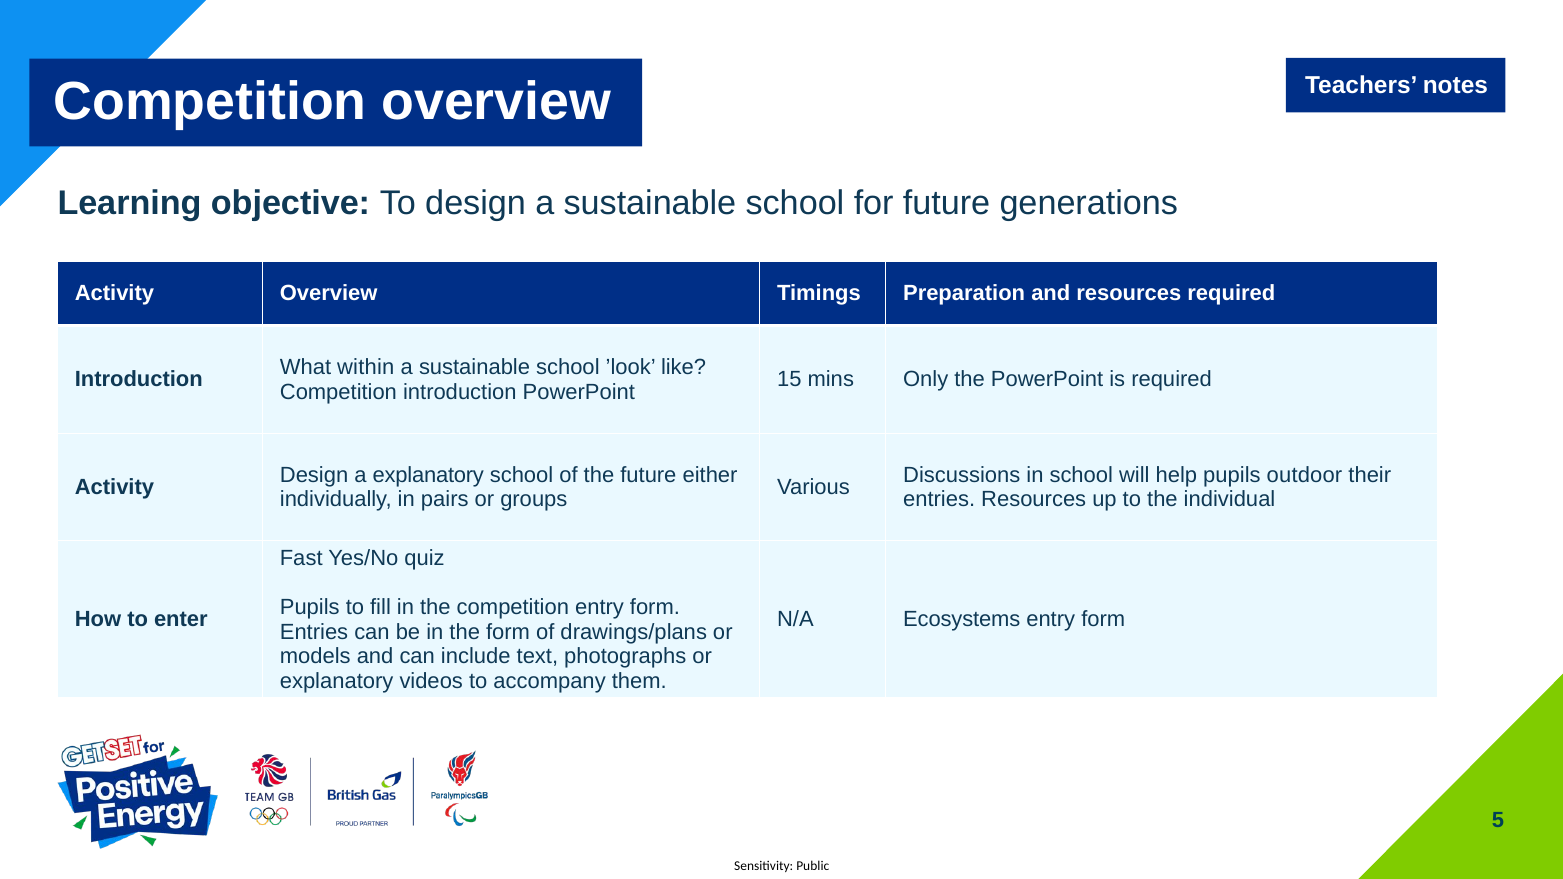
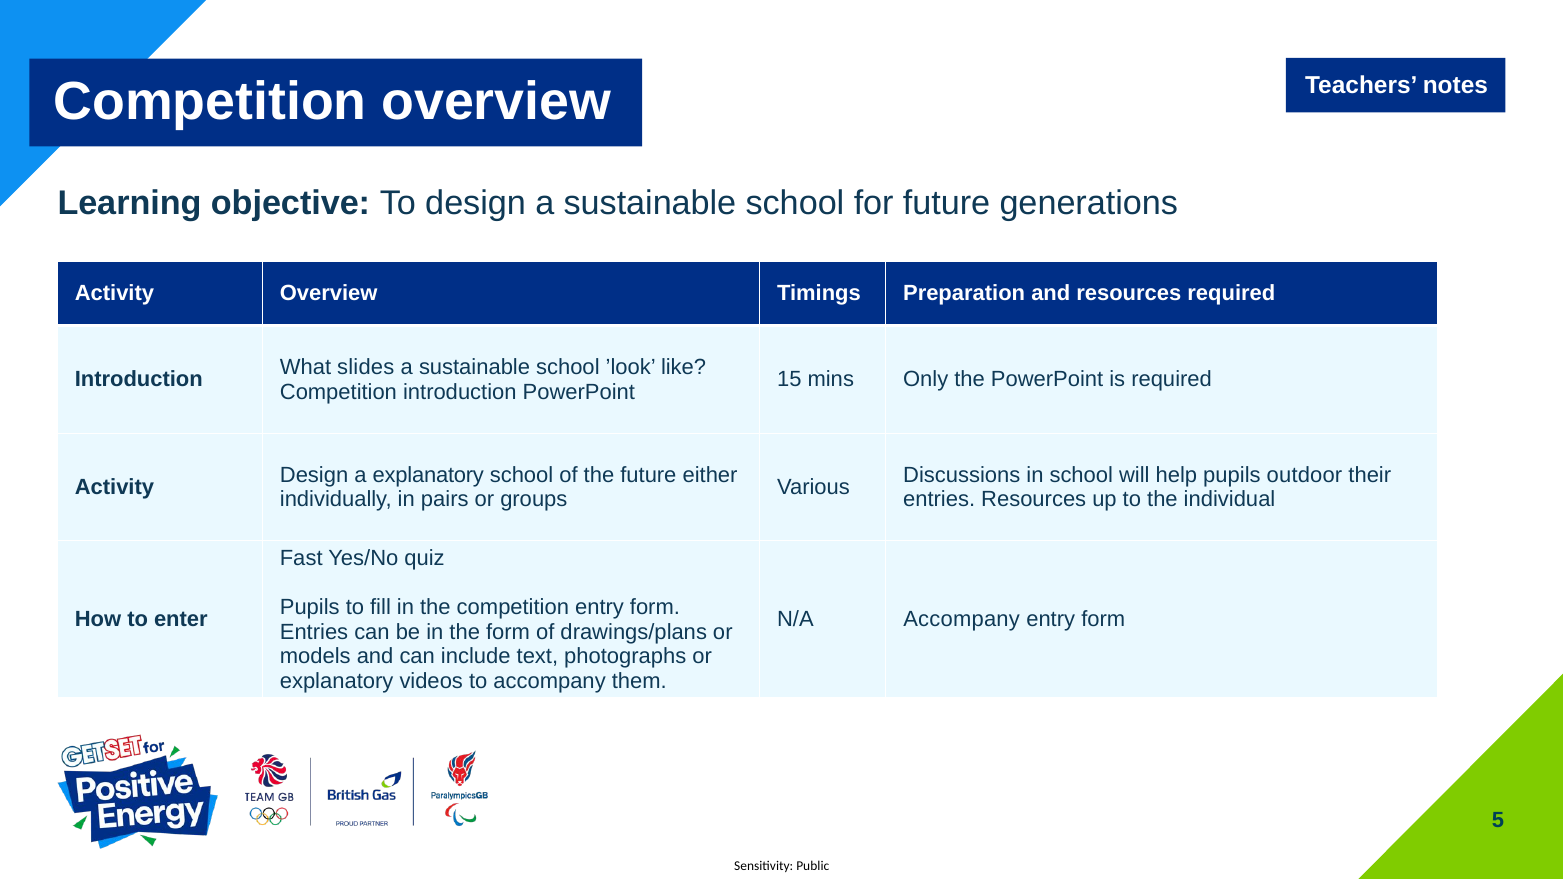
within: within -> slides
N/A Ecosystems: Ecosystems -> Accompany
